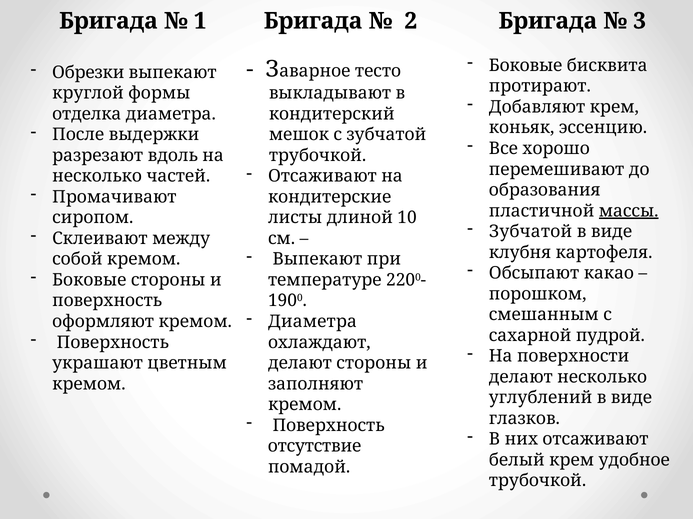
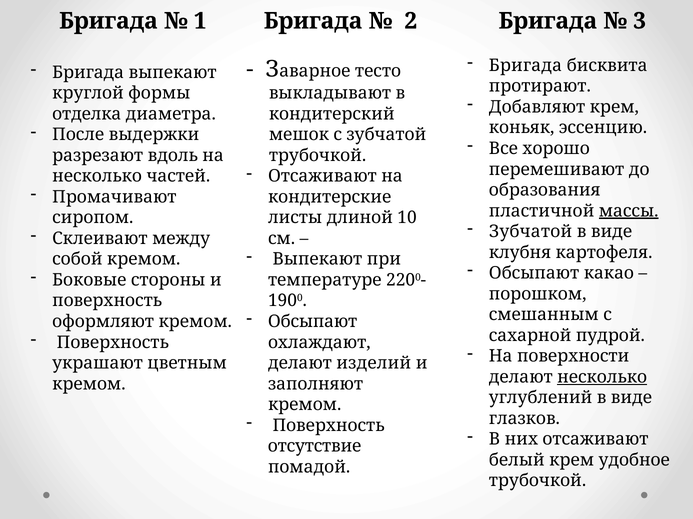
Боковые at (526, 66): Боковые -> Бригада
Обрезки at (88, 73): Обрезки -> Бригада
Диаметра at (312, 322): Диаметра -> Обсыпают
делают стороны: стороны -> изделий
несколько at (602, 377) underline: none -> present
